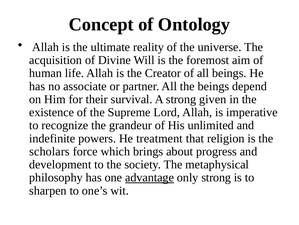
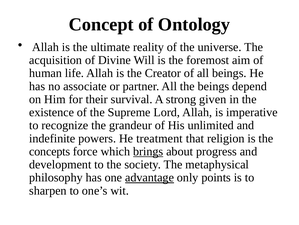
scholars: scholars -> concepts
brings underline: none -> present
only strong: strong -> points
